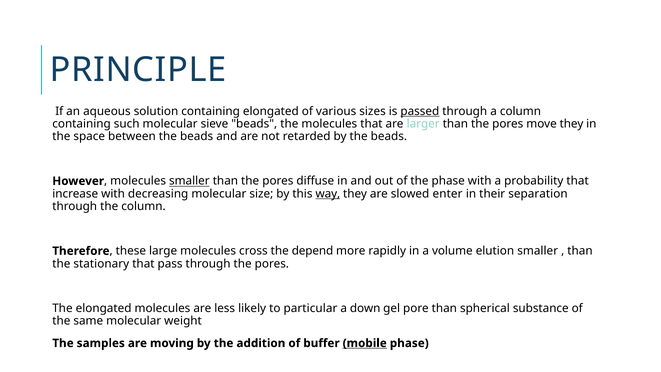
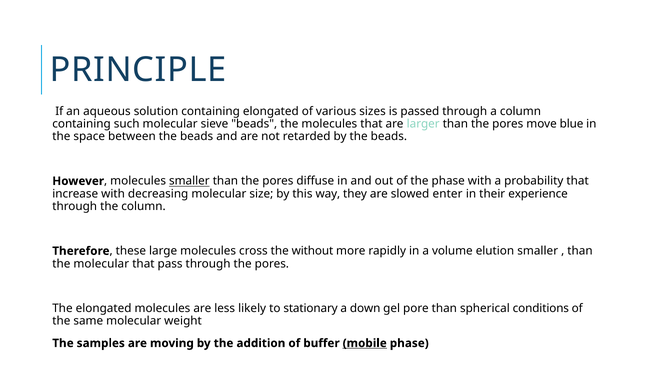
passed underline: present -> none
move they: they -> blue
way underline: present -> none
separation: separation -> experience
depend: depend -> without
the stationary: stationary -> molecular
particular: particular -> stationary
substance: substance -> conditions
